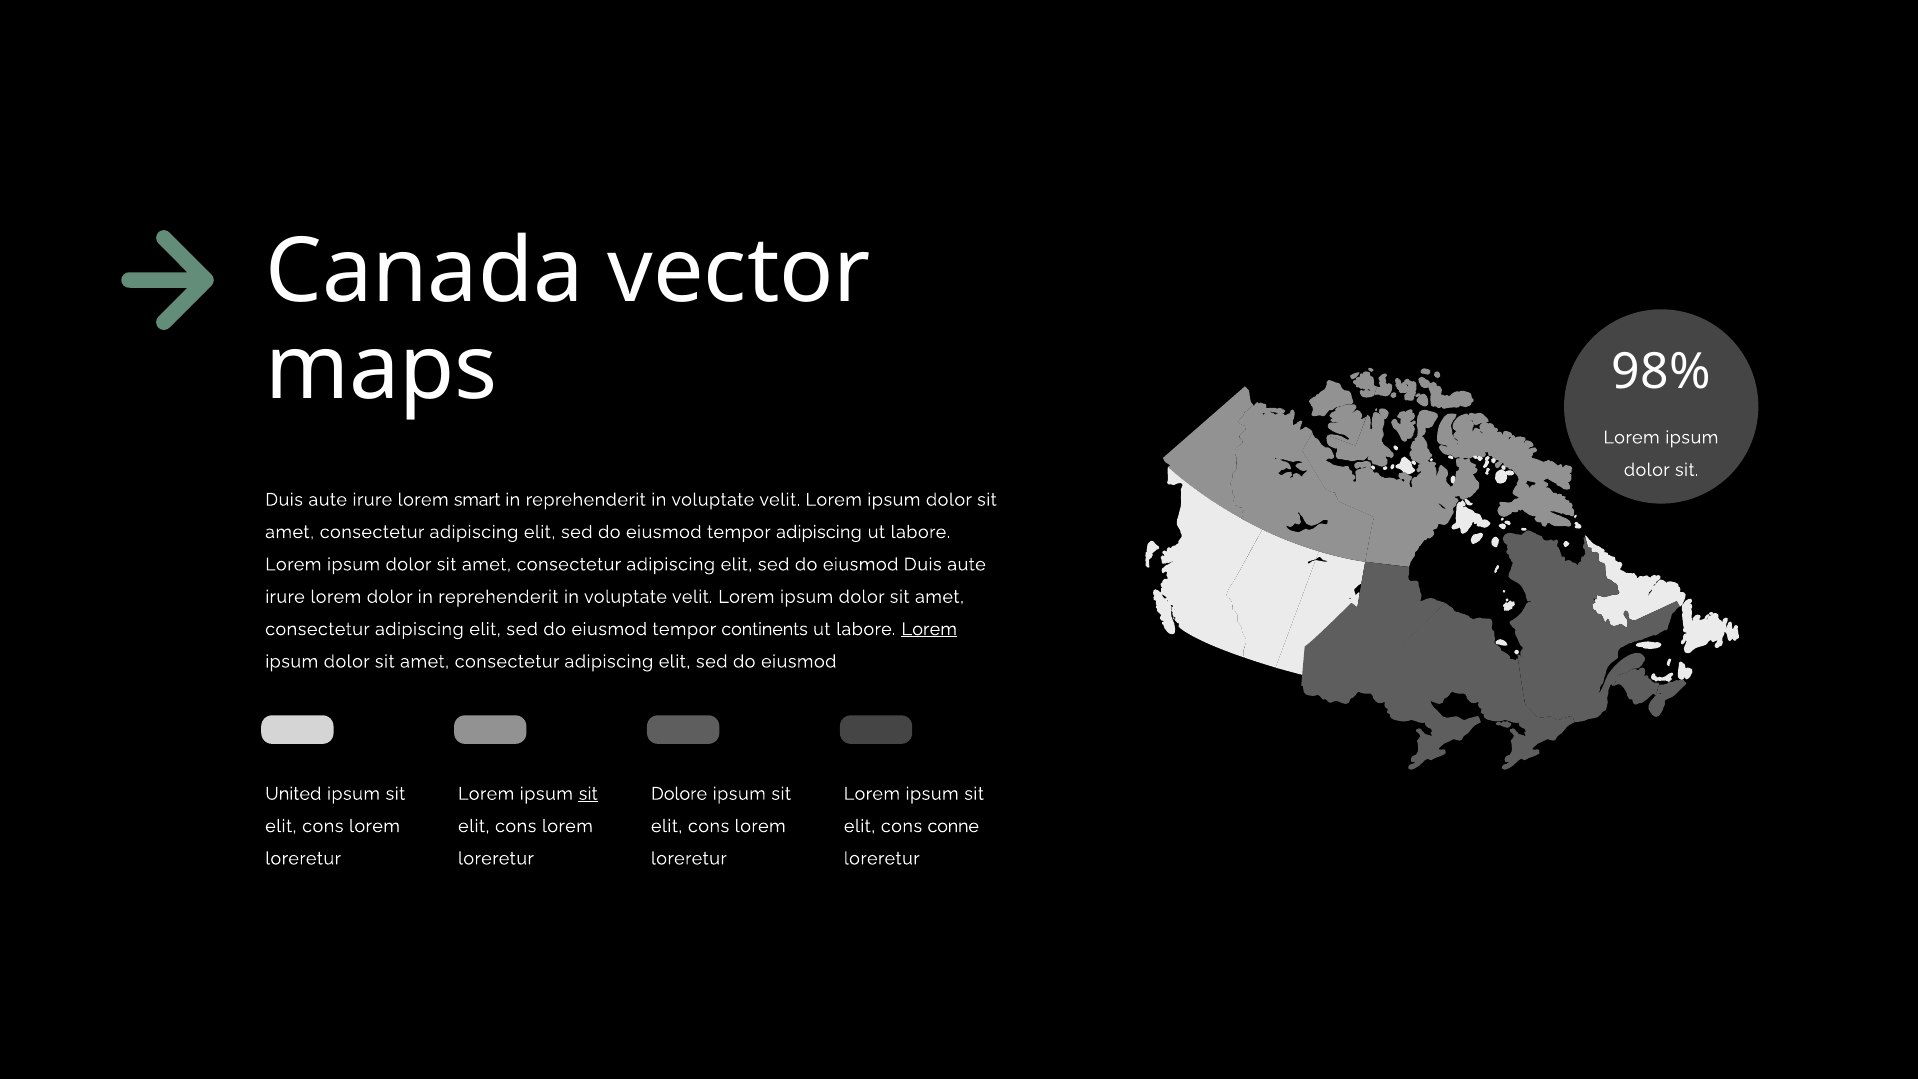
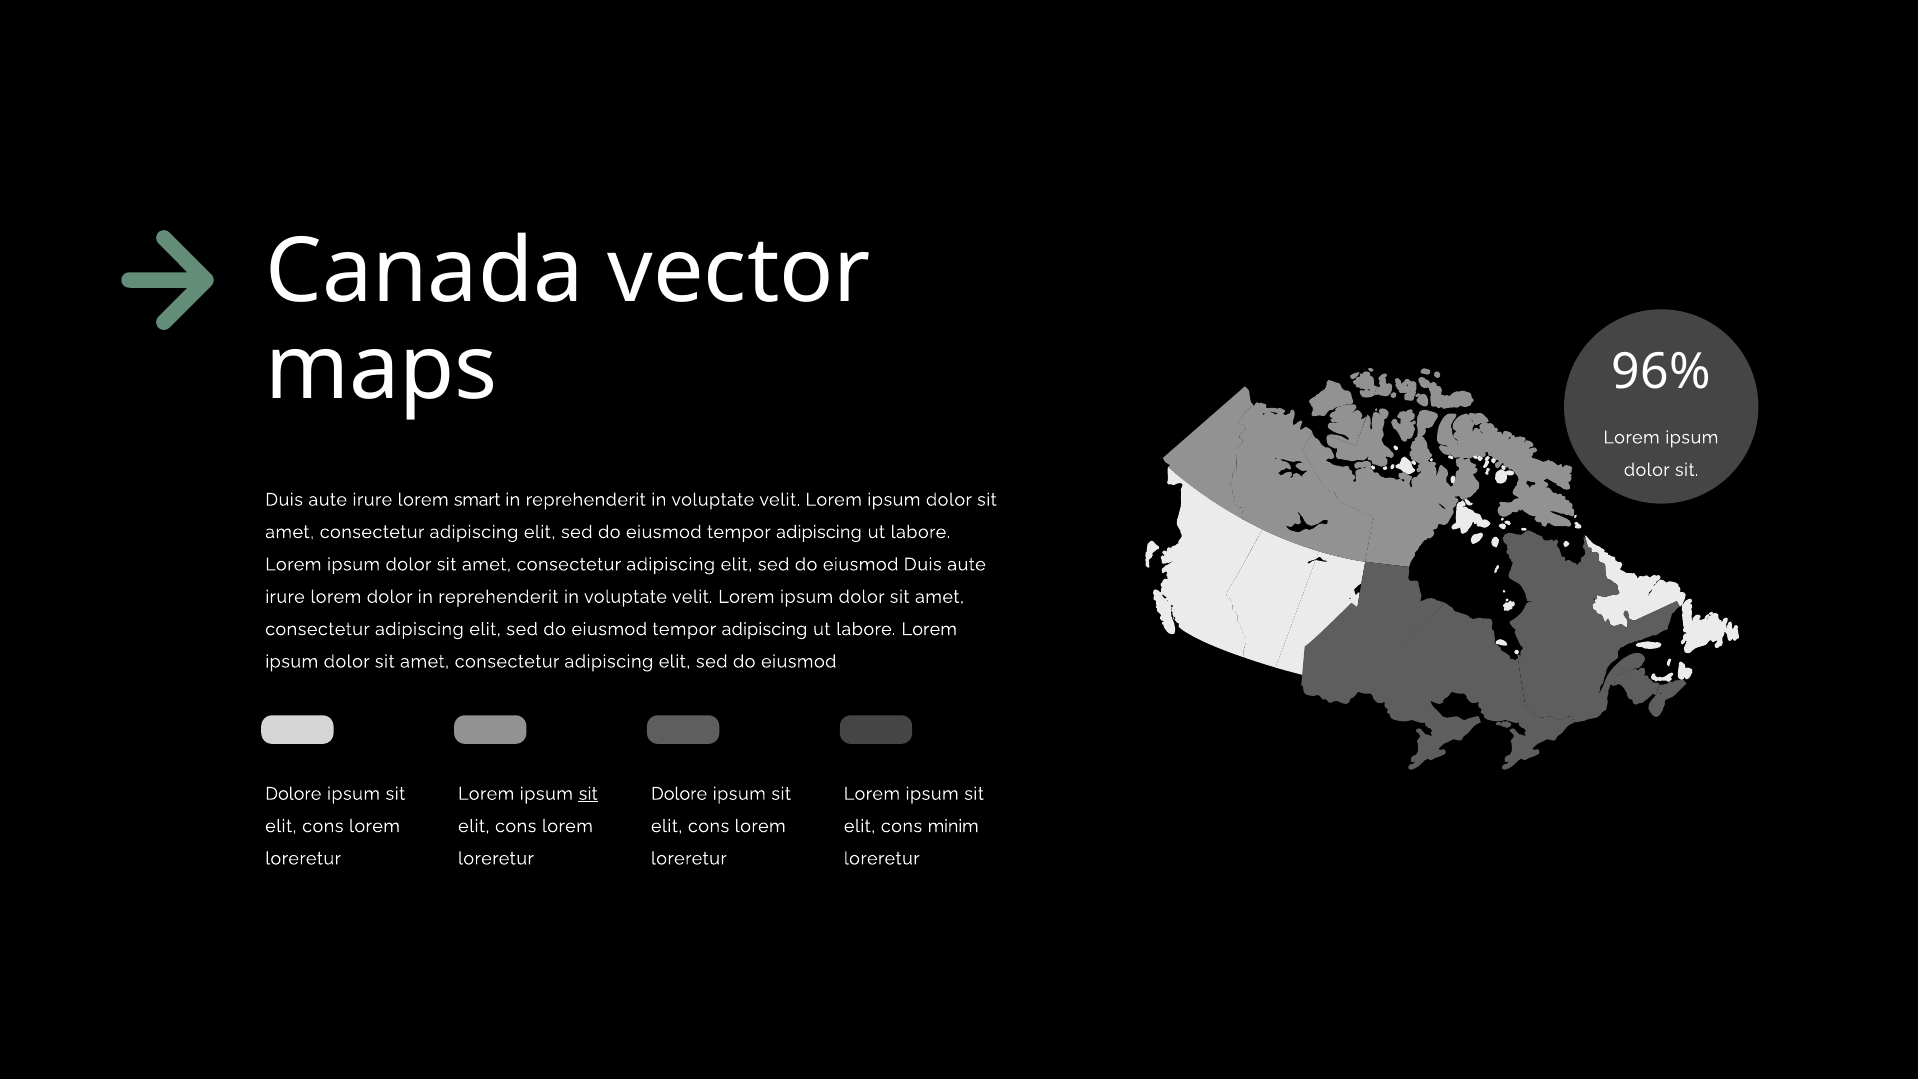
98%: 98% -> 96%
continents at (765, 629): continents -> adipiscing
Lorem at (929, 629) underline: present -> none
United at (293, 794): United -> Dolore
conne: conne -> minim
